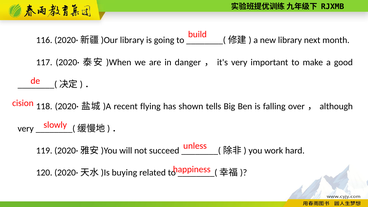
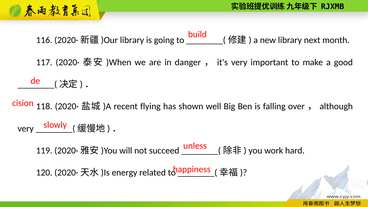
tells: tells -> well
buying: buying -> energy
